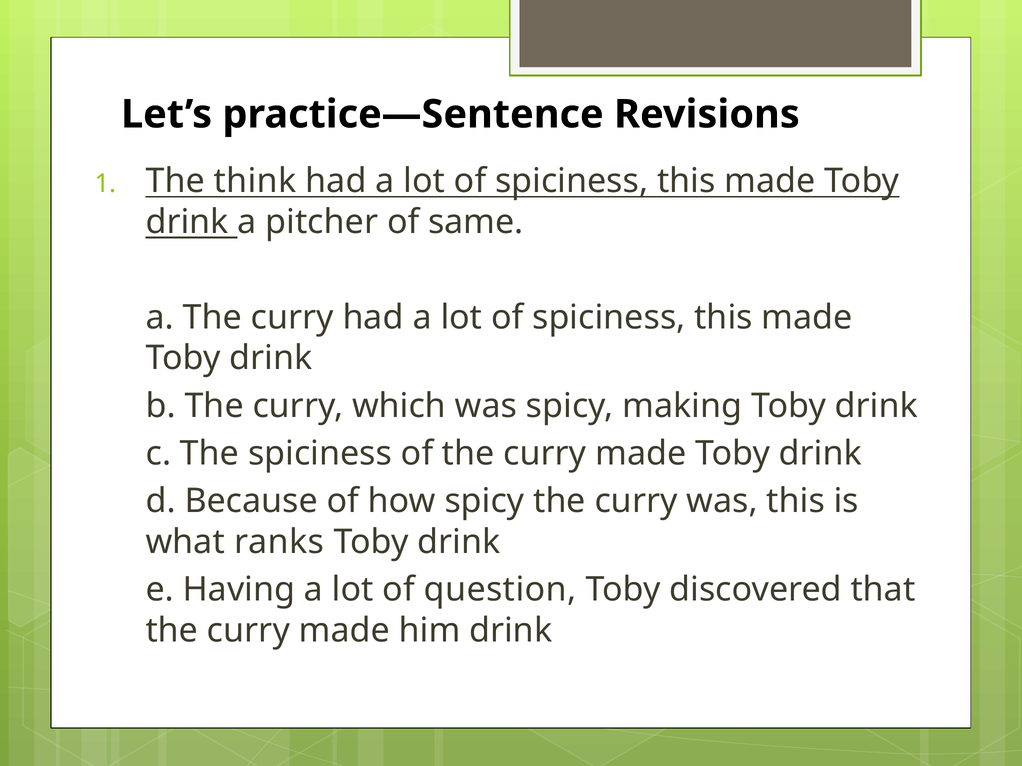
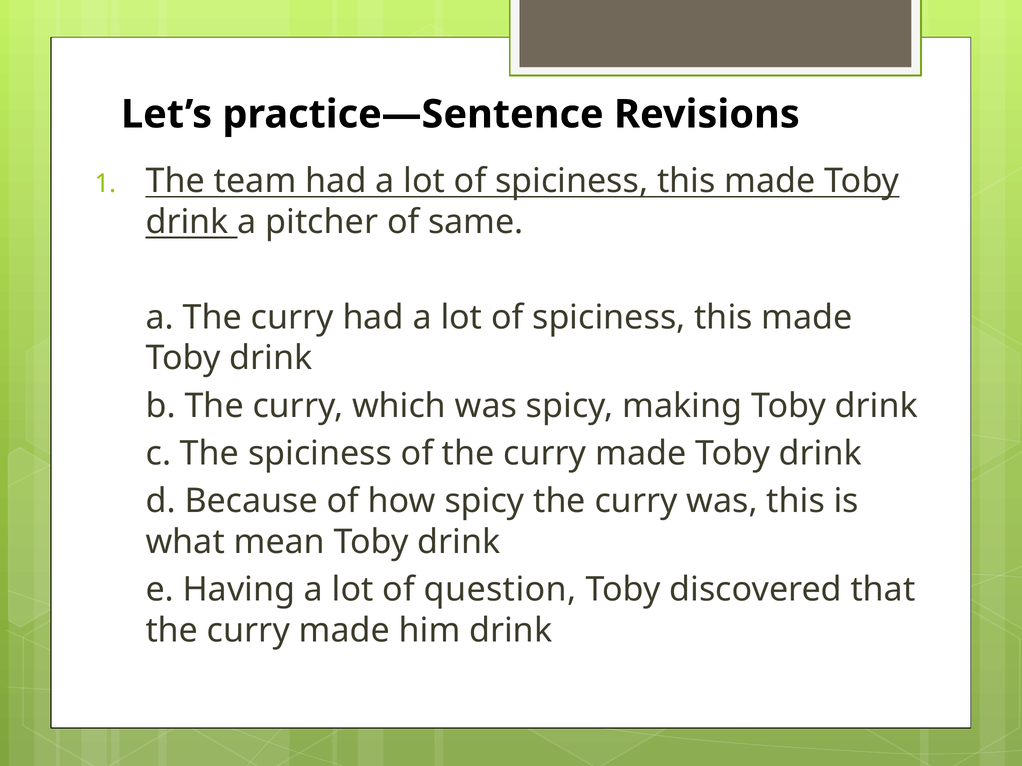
think: think -> team
ranks: ranks -> mean
